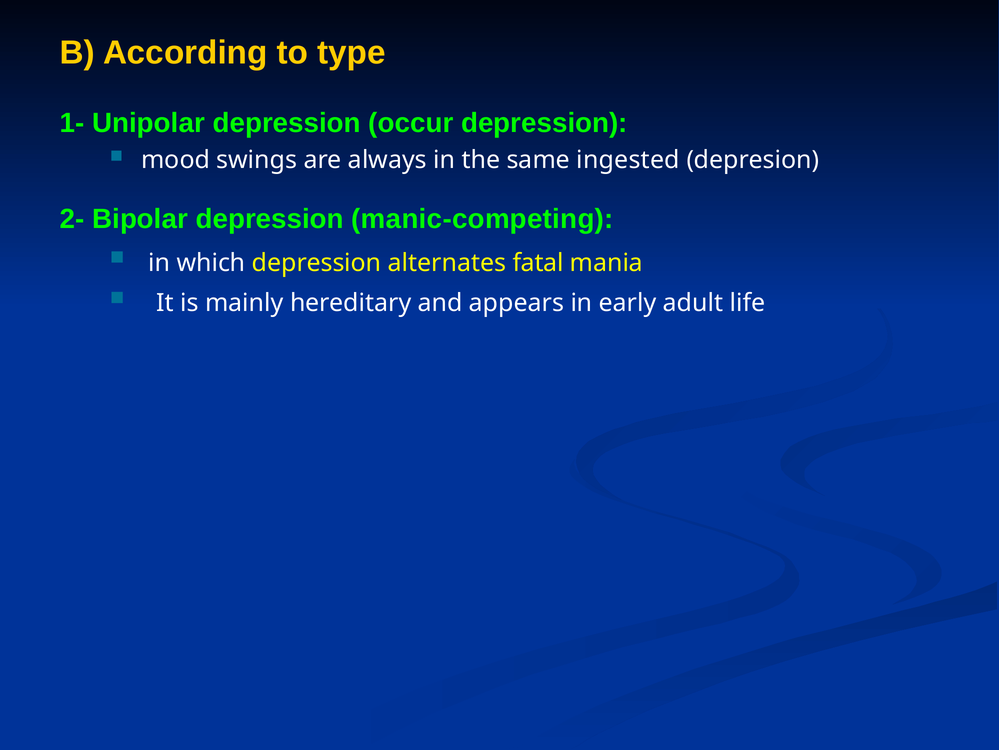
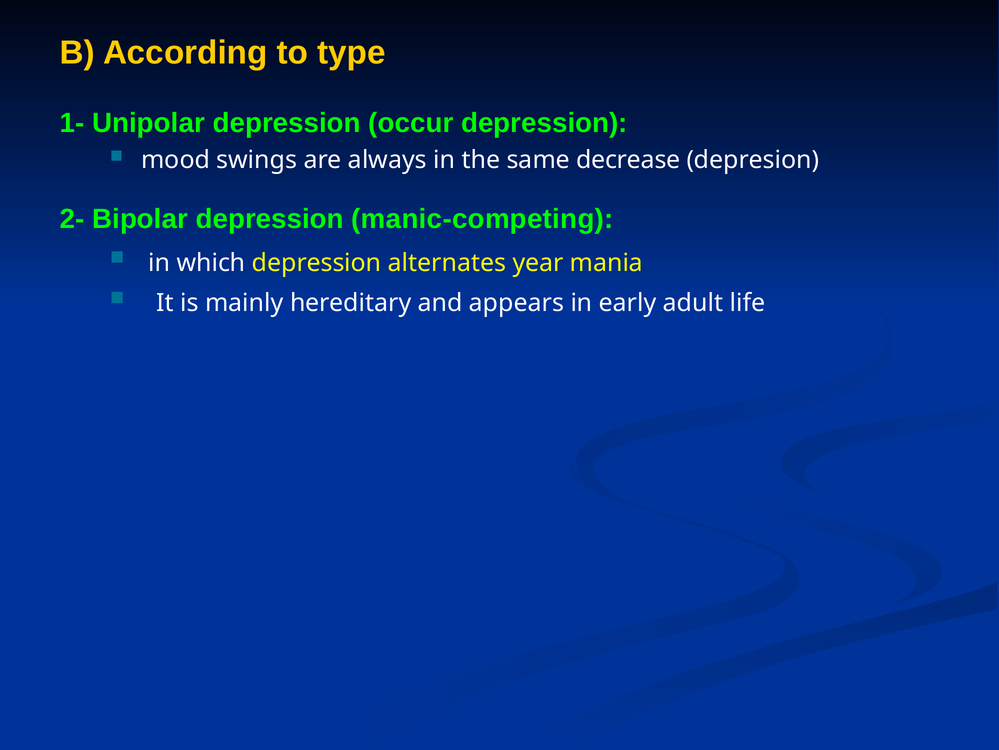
ingested: ingested -> decrease
fatal: fatal -> year
